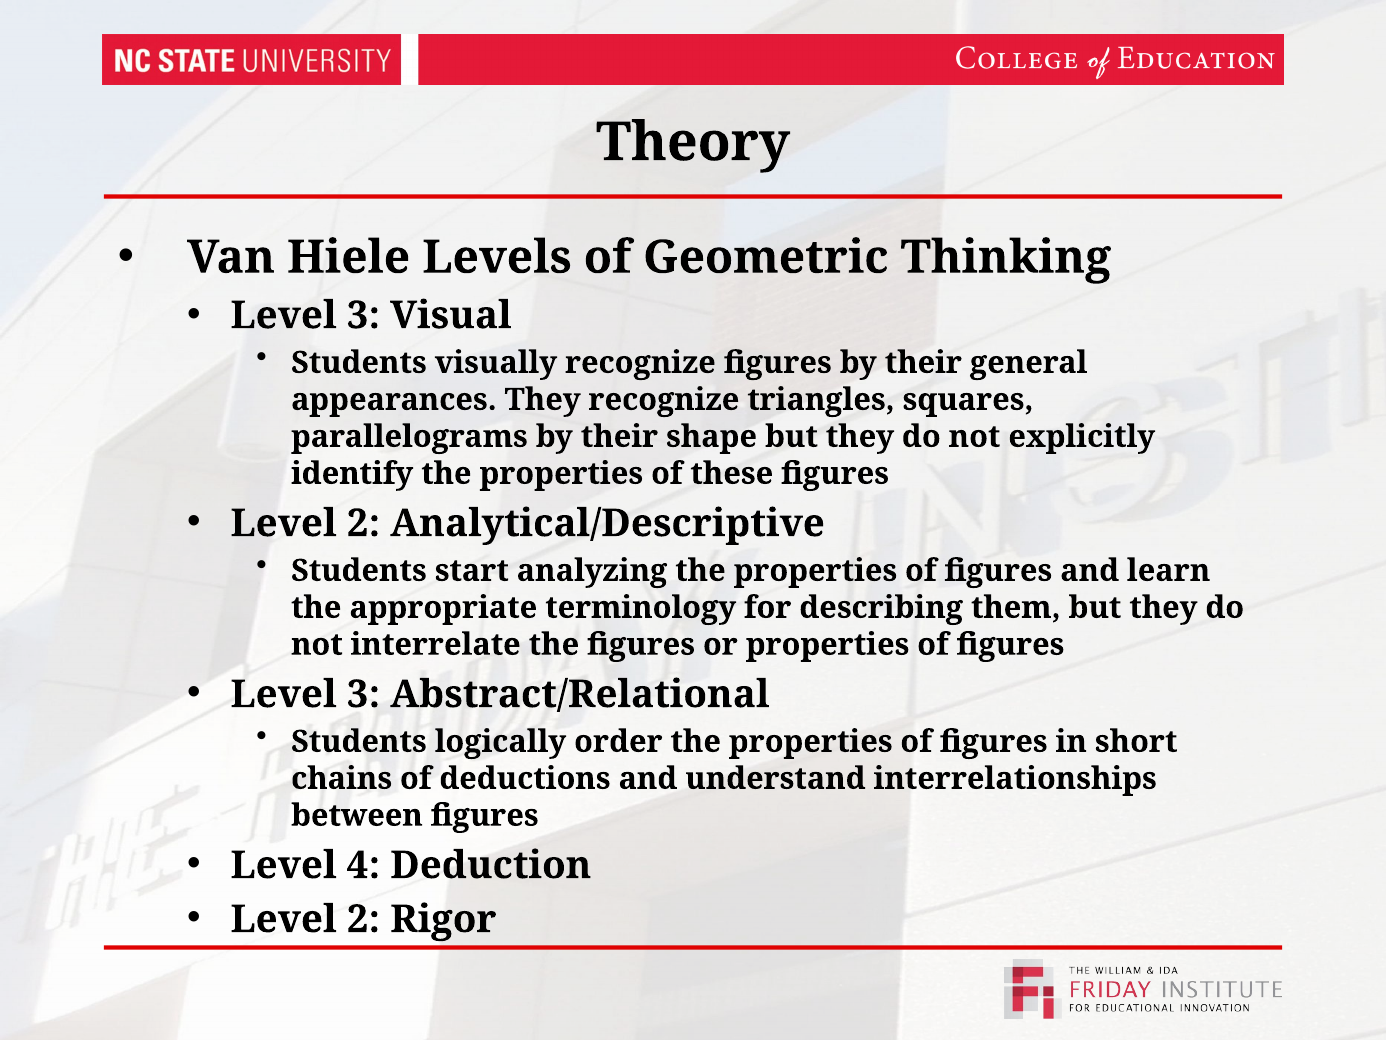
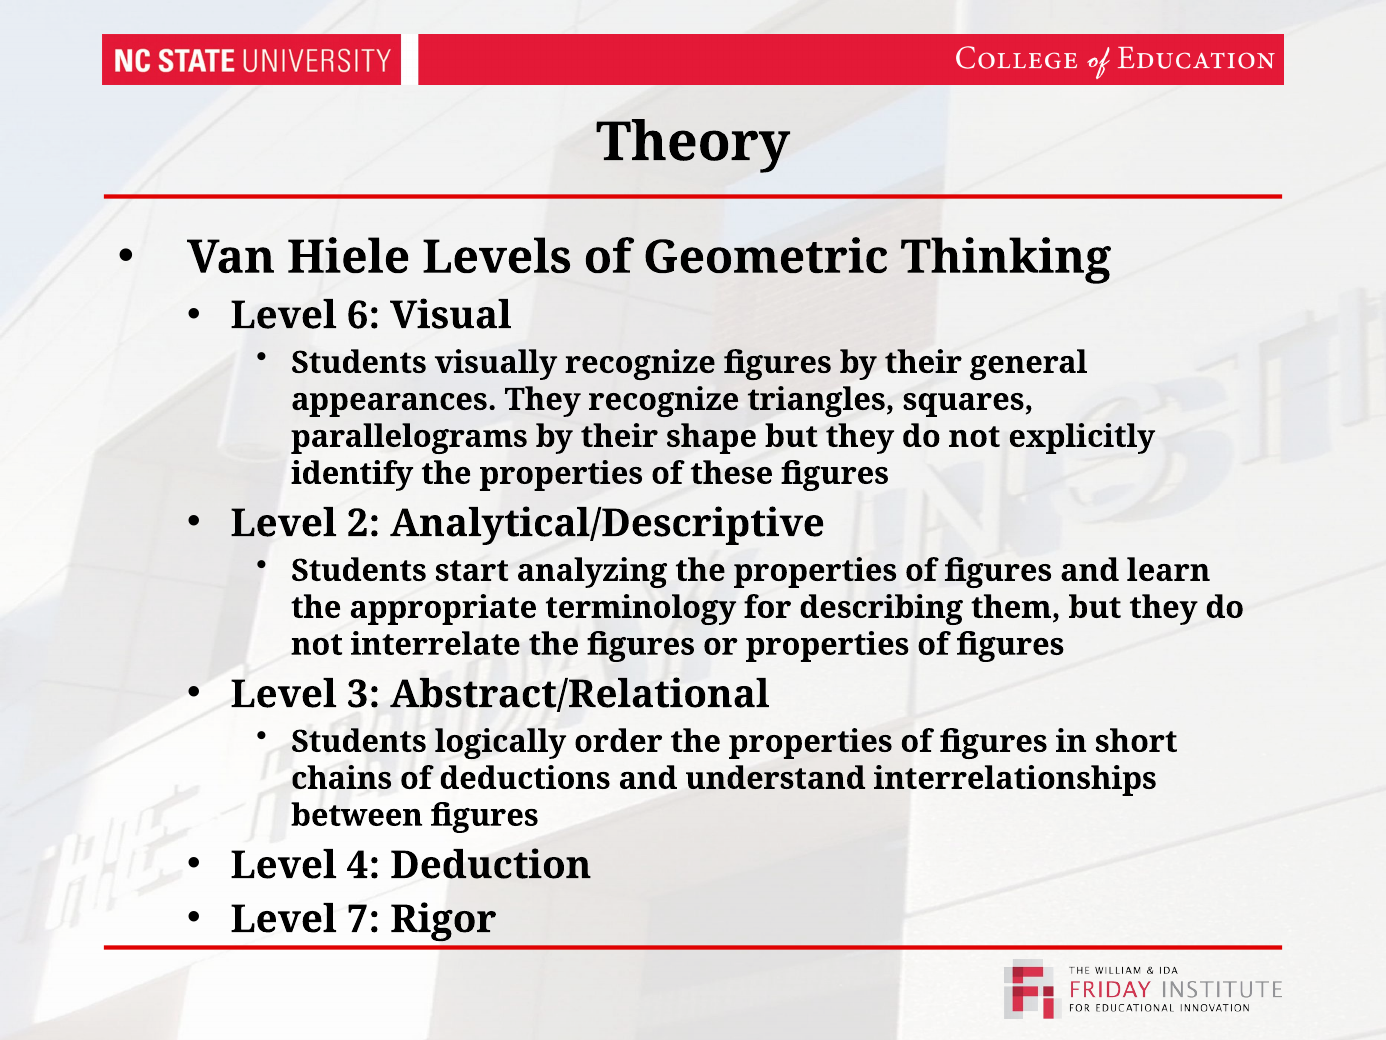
3 at (363, 315): 3 -> 6
2 at (363, 919): 2 -> 7
